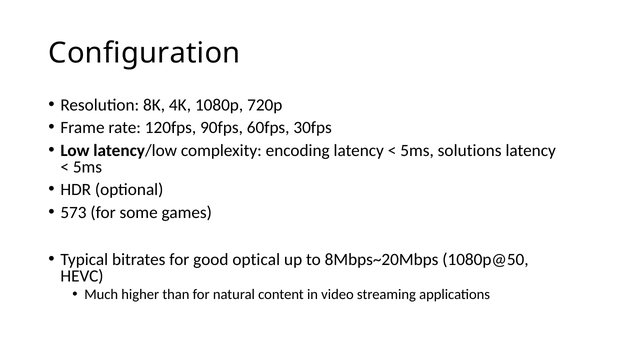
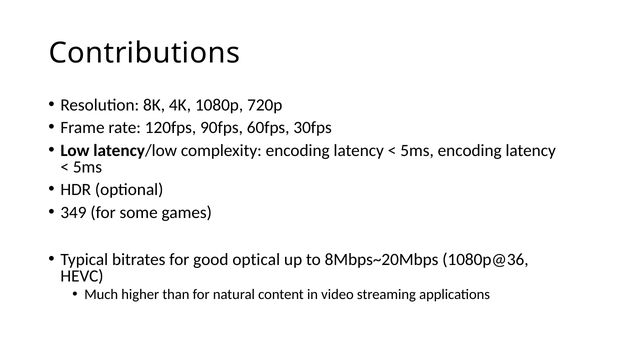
Configuration: Configuration -> Contributions
5ms solutions: solutions -> encoding
573: 573 -> 349
1080p@50: 1080p@50 -> 1080p@36
